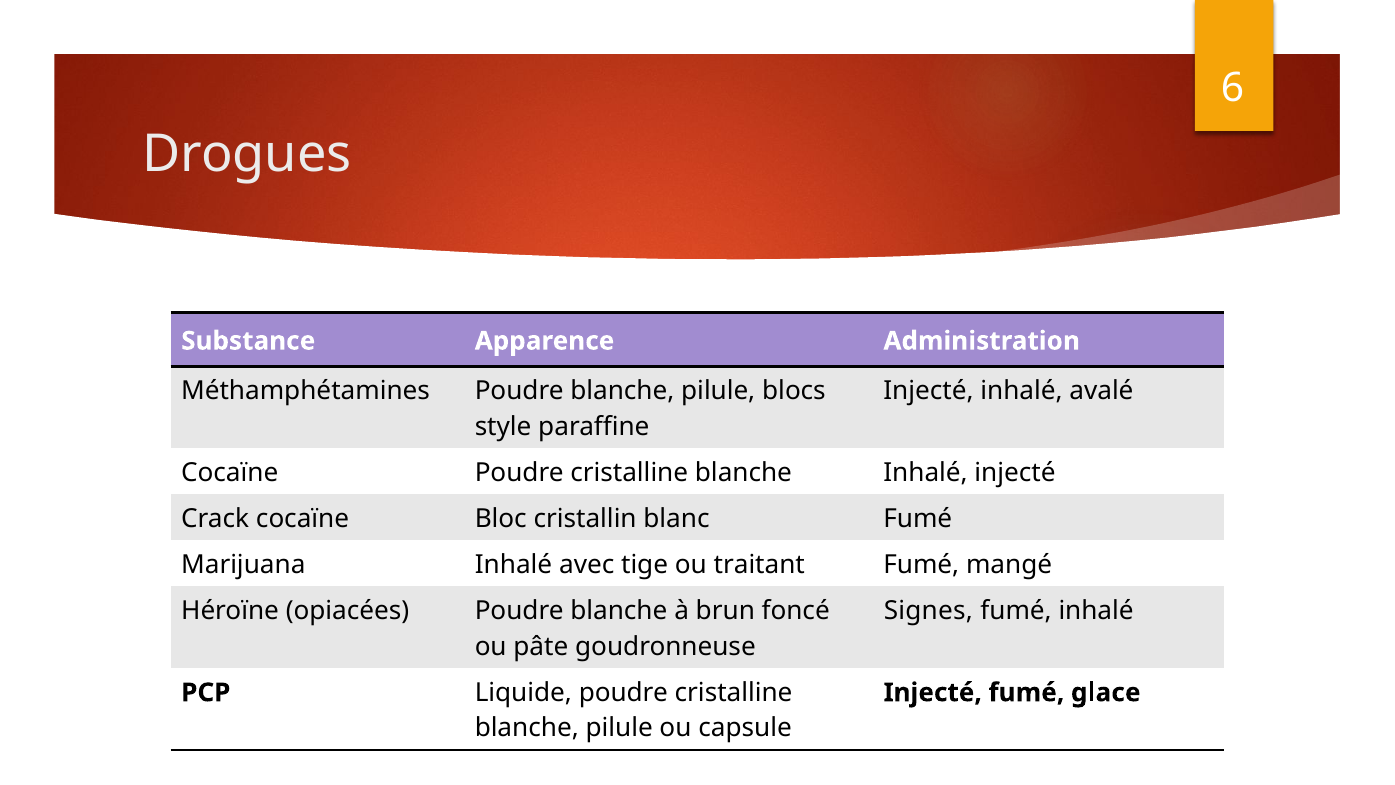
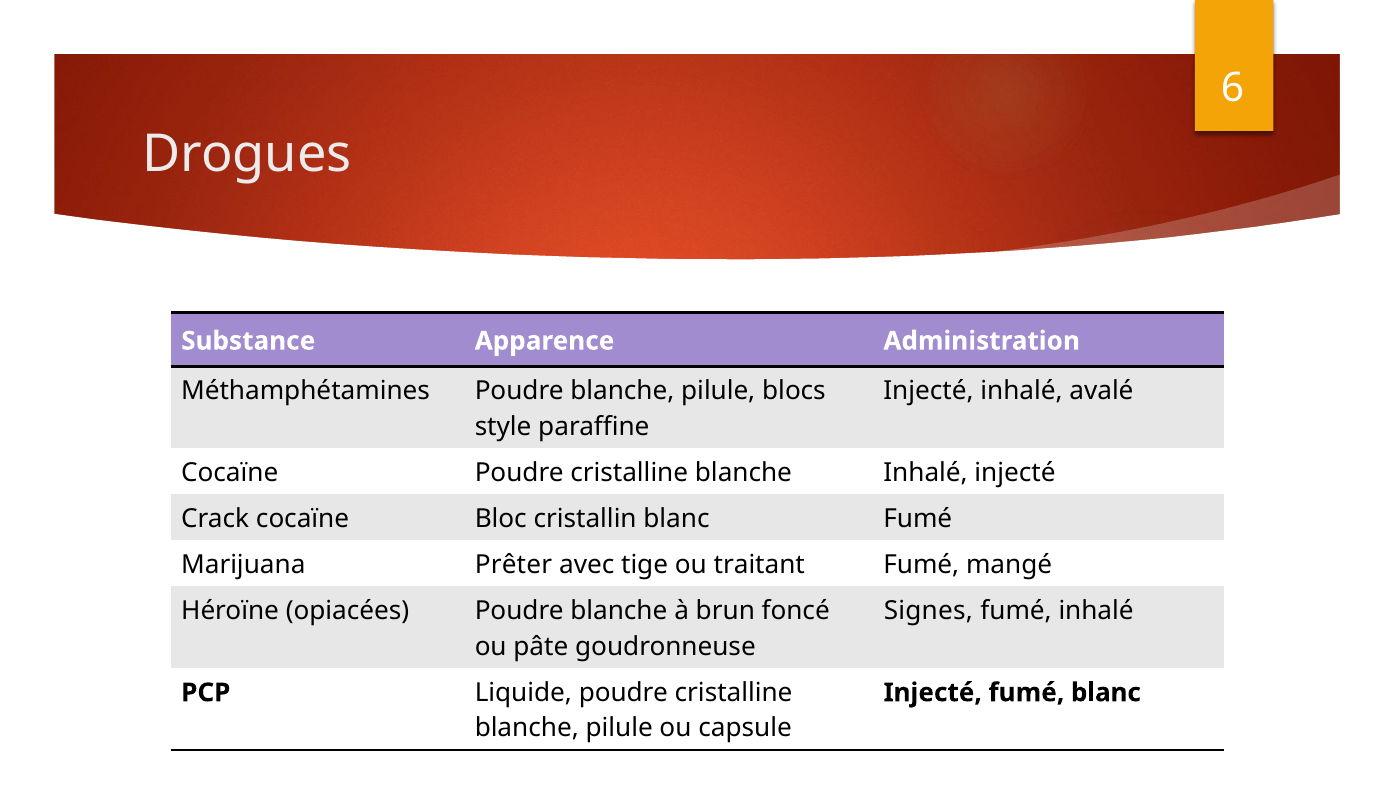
Marijuana Inhalé: Inhalé -> Prêter
fumé glace: glace -> blanc
